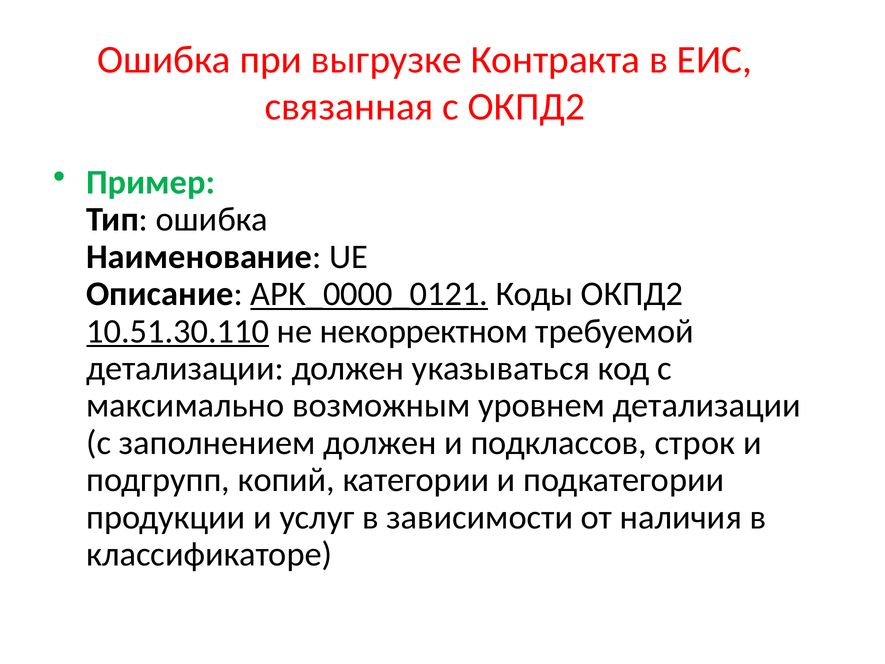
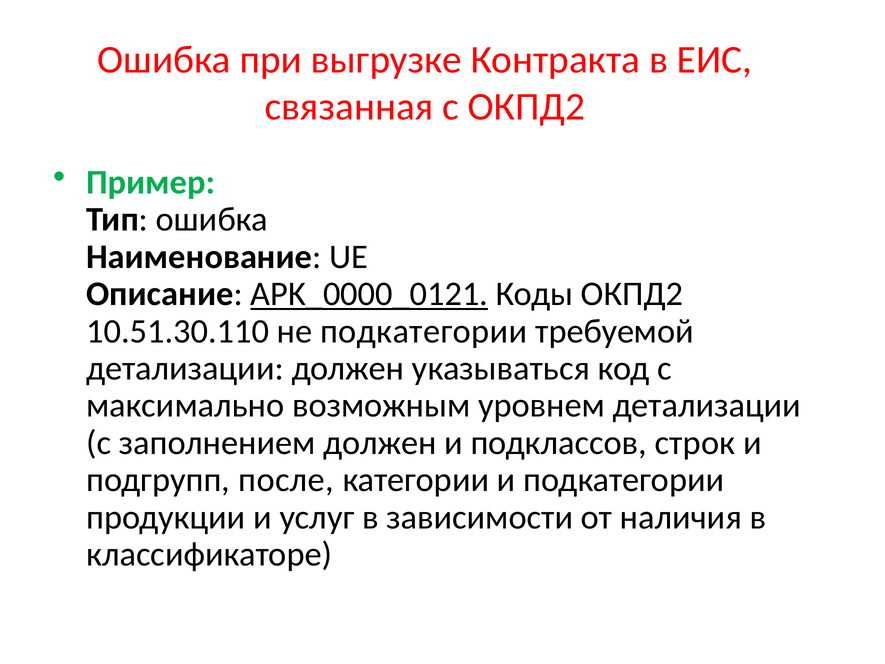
10.51.30.110 underline: present -> none
не некорректном: некорректном -> подкатегории
копий: копий -> после
